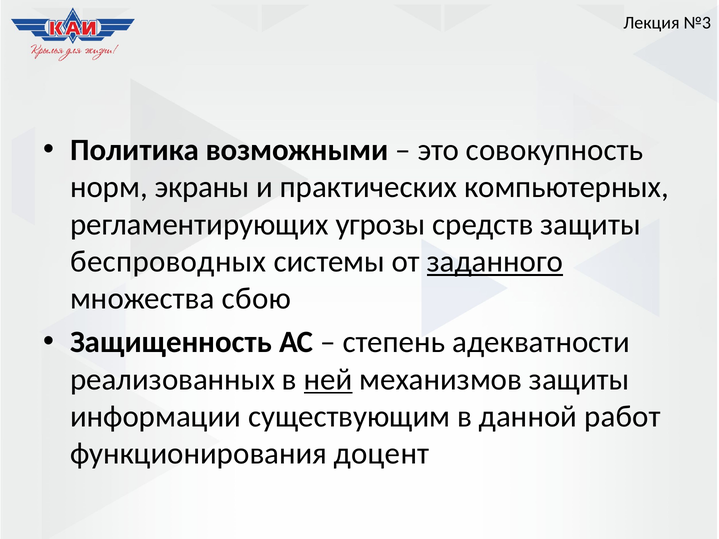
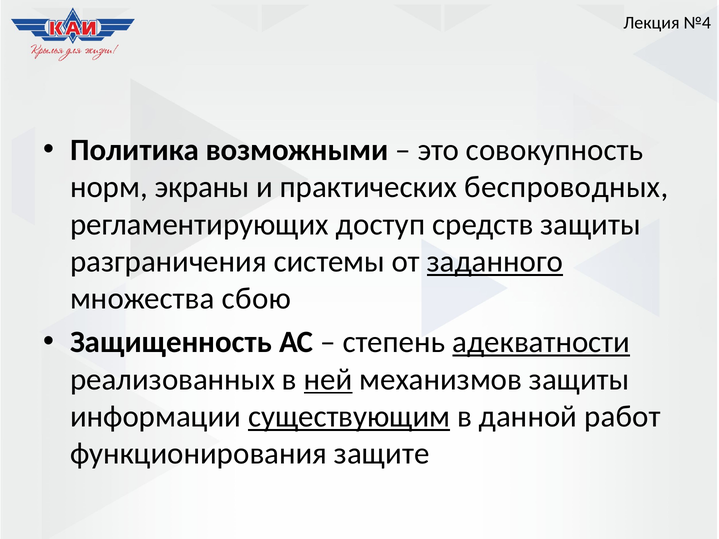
№3: №3 -> №4
компьютерных: компьютерных -> беспроводных
угрозы: угрозы -> доступ
беспроводных: беспроводных -> разграничения
адекватности underline: none -> present
существующим underline: none -> present
доцент: доцент -> защите
